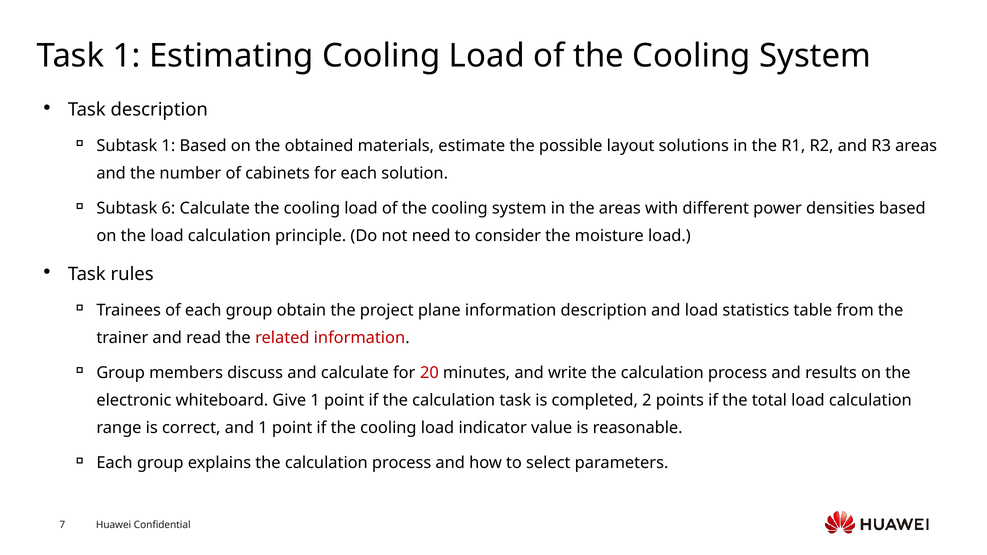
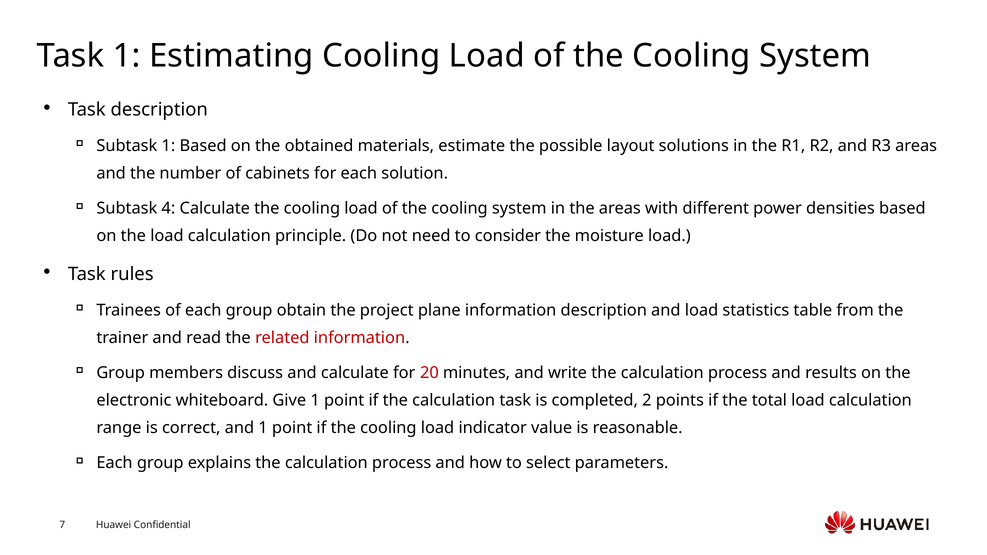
6: 6 -> 4
